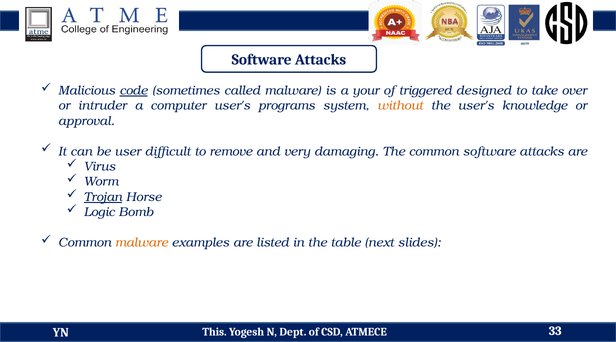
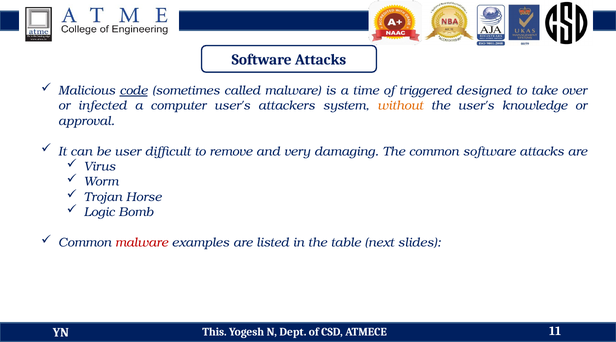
your: your -> time
intruder: intruder -> infected
programs: programs -> attackers
Trojan underline: present -> none
malware at (142, 243) colour: orange -> red
33: 33 -> 11
